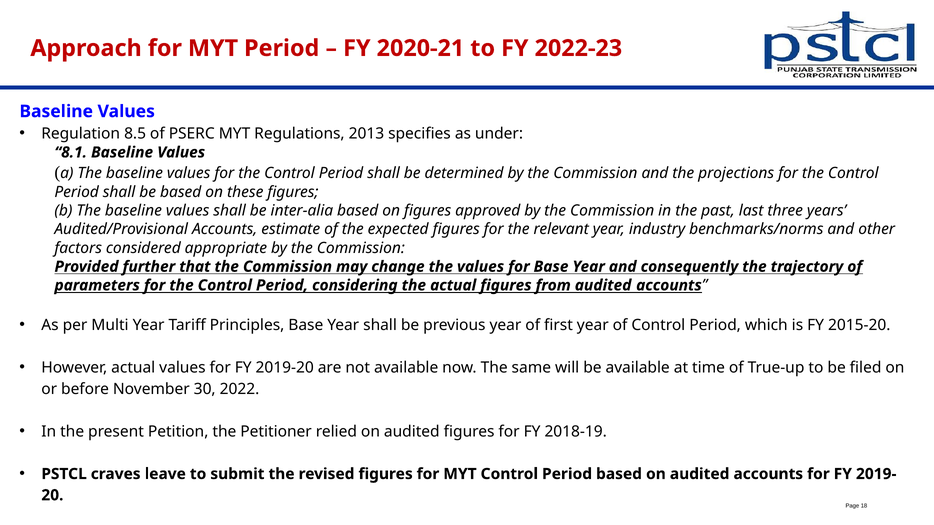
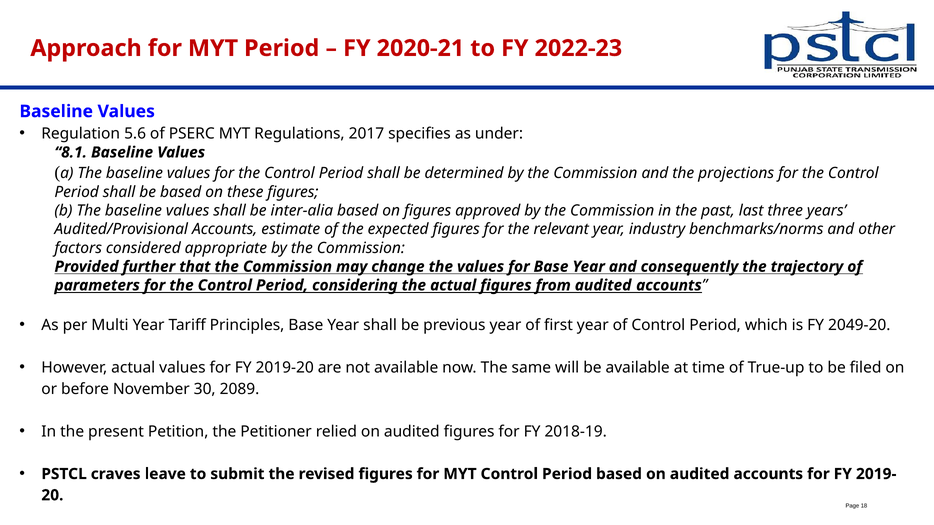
8.5: 8.5 -> 5.6
2013: 2013 -> 2017
2015-20: 2015-20 -> 2049-20
2022: 2022 -> 2089
